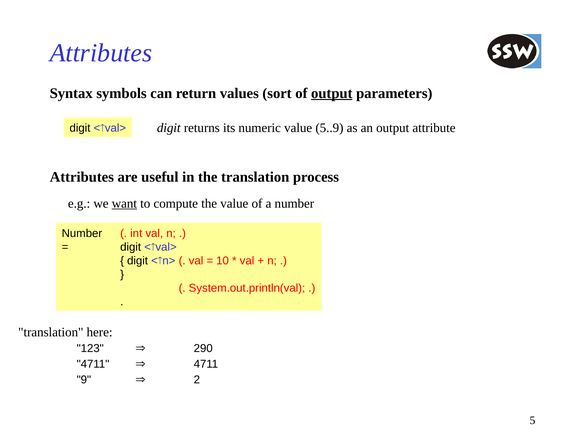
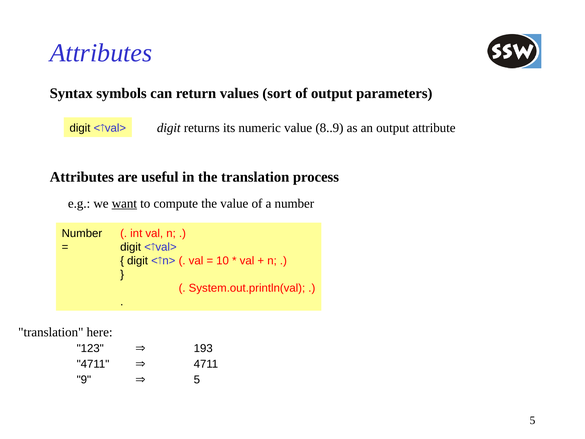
output at (332, 93) underline: present -> none
5..9: 5..9 -> 8..9
290: 290 -> 193
2 at (197, 379): 2 -> 5
